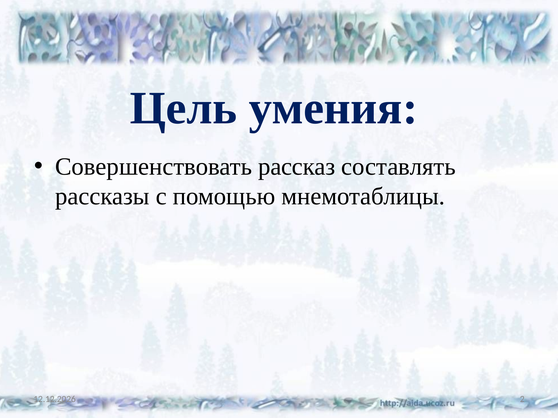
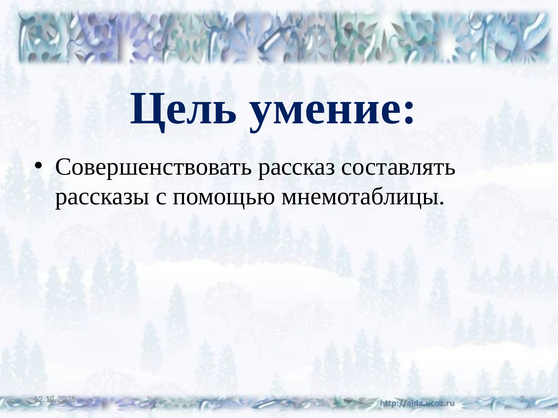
умения: умения -> умение
